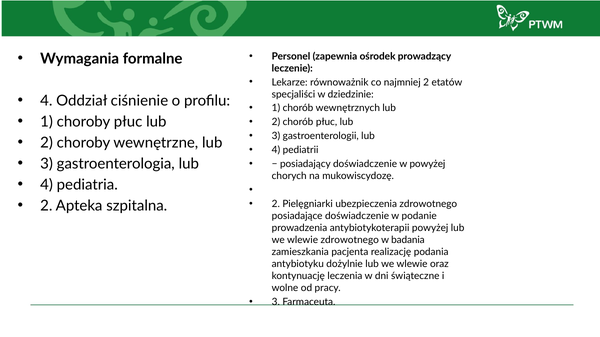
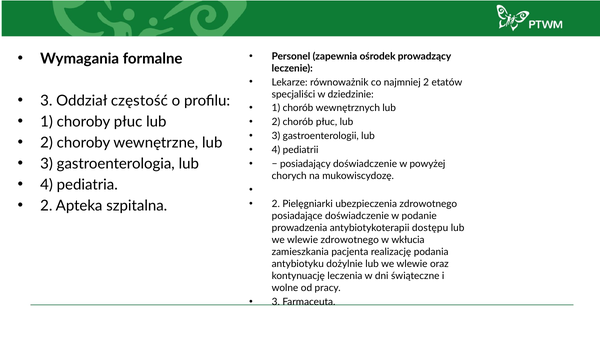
4 at (46, 101): 4 -> 3
ciśnienie: ciśnienie -> częstość
antybiotykoterapii powyżej: powyżej -> dostępu
badania: badania -> wkłucia
